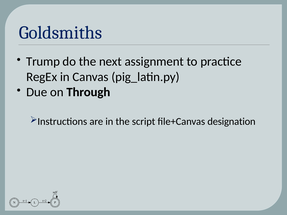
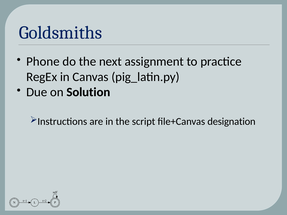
Trump: Trump -> Phone
Through: Through -> Solution
